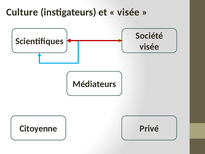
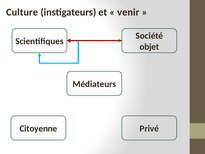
visée at (128, 12): visée -> venir
visée at (149, 47): visée -> objet
